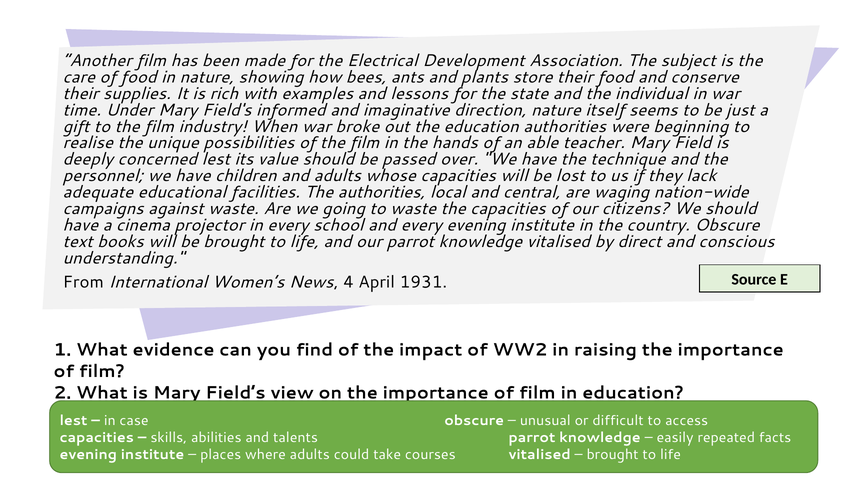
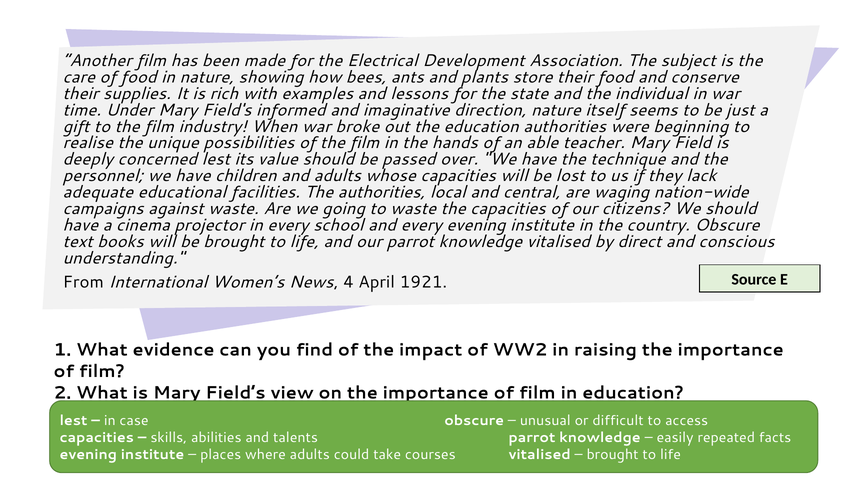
1931: 1931 -> 1921
